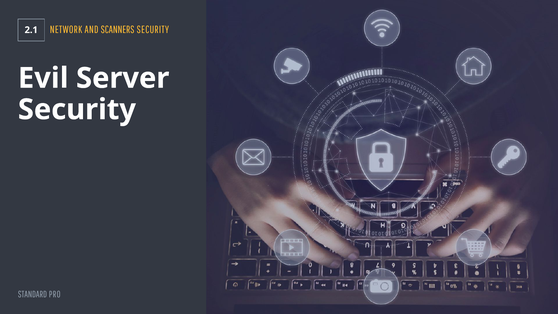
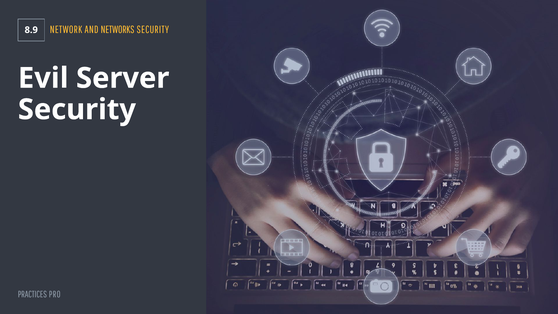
2.1: 2.1 -> 8.9
SCANNERS: SCANNERS -> NETWORKS
STANDARD: STANDARD -> PRACTICES
